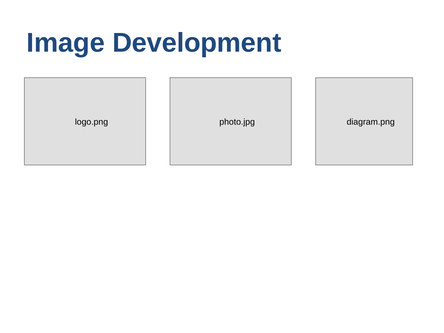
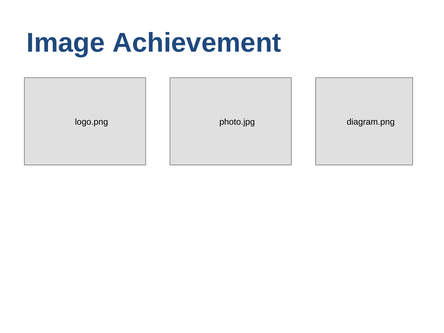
Development: Development -> Achievement
